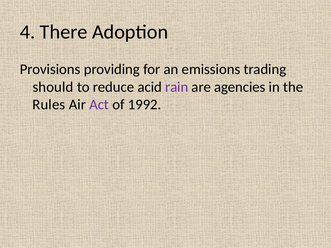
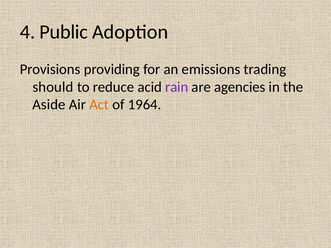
There: There -> Public
Rules: Rules -> Aside
Act colour: purple -> orange
1992: 1992 -> 1964
